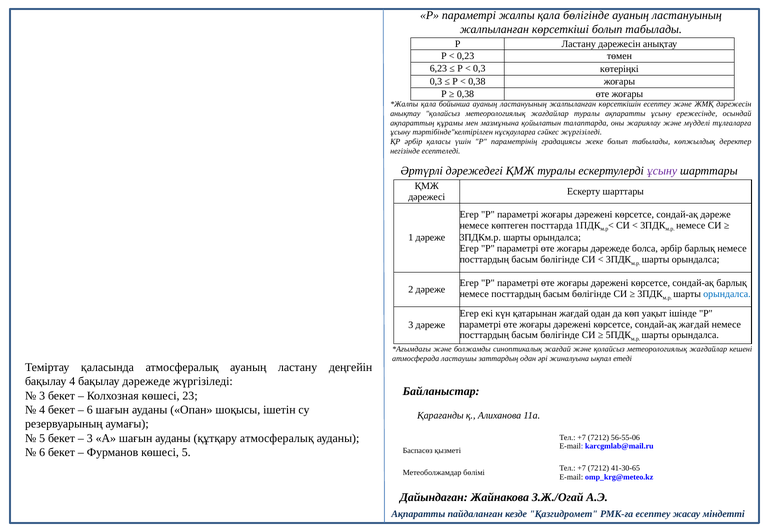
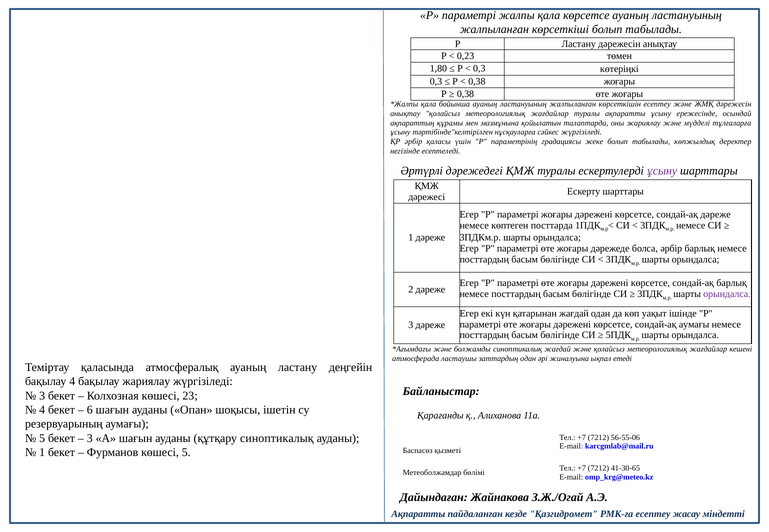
қала бөлігінде: бөлігінде -> көрсетсе
6,23: 6,23 -> 1,80
орындалса at (727, 294) colour: blue -> purple
сондай-ақ жағдай: жағдай -> аумағы
бақылау дәрежеде: дәрежеде -> жариялау
құтқару атмосфералық: атмосфералық -> синоптикалық
6 at (42, 453): 6 -> 1
